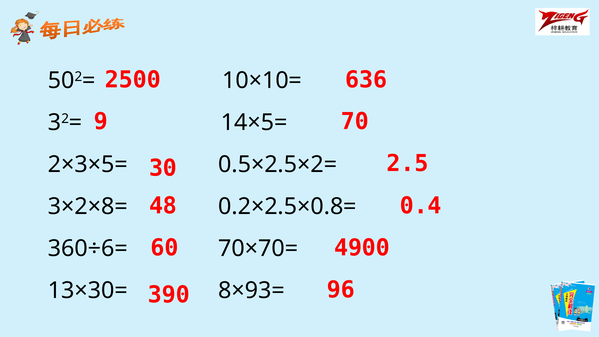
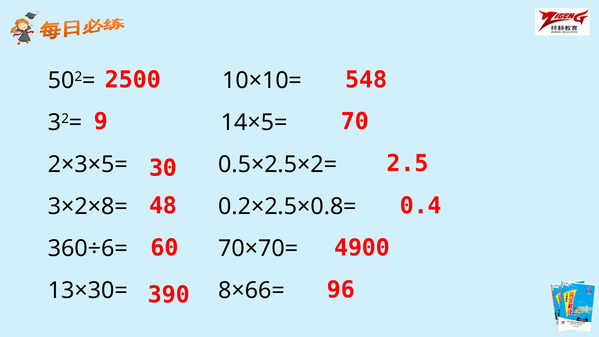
636: 636 -> 548
8×93=: 8×93= -> 8×66=
